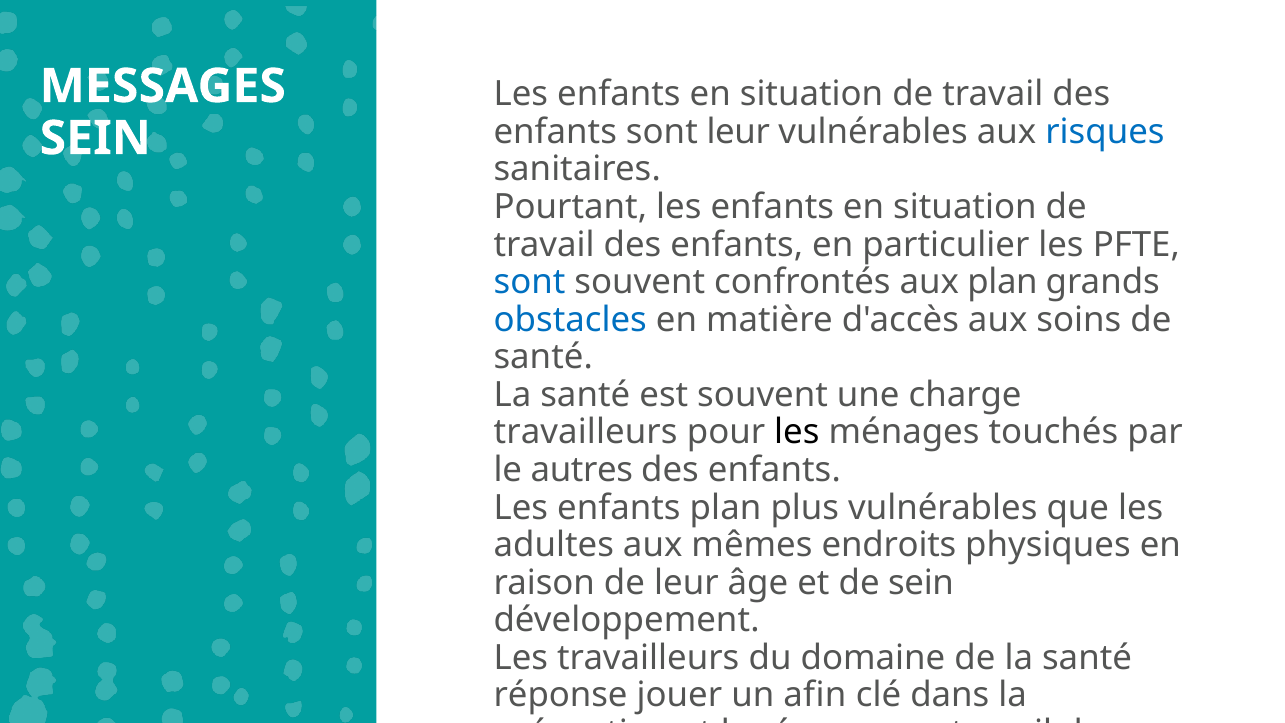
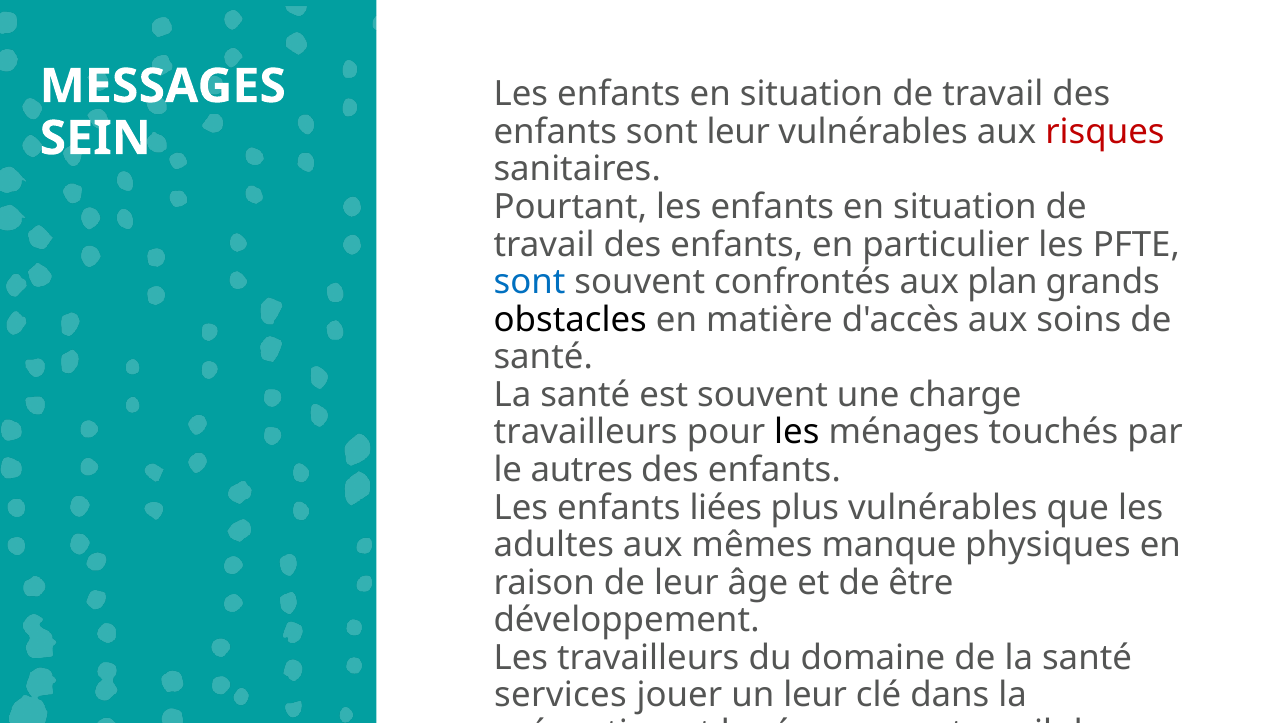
risques colour: blue -> red
obstacles colour: blue -> black
enfants plan: plan -> liées
endroits: endroits -> manque
de sein: sein -> être
réponse at (561, 695): réponse -> services
un afin: afin -> leur
